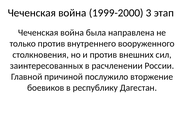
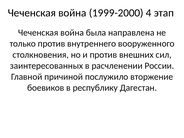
3: 3 -> 4
